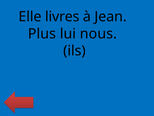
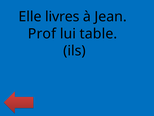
Plus: Plus -> Prof
nous: nous -> table
